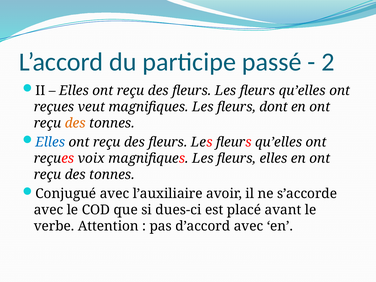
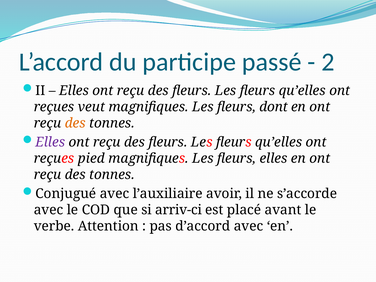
Elles at (50, 142) colour: blue -> purple
voix: voix -> pied
dues-ci: dues-ci -> arriv-ci
